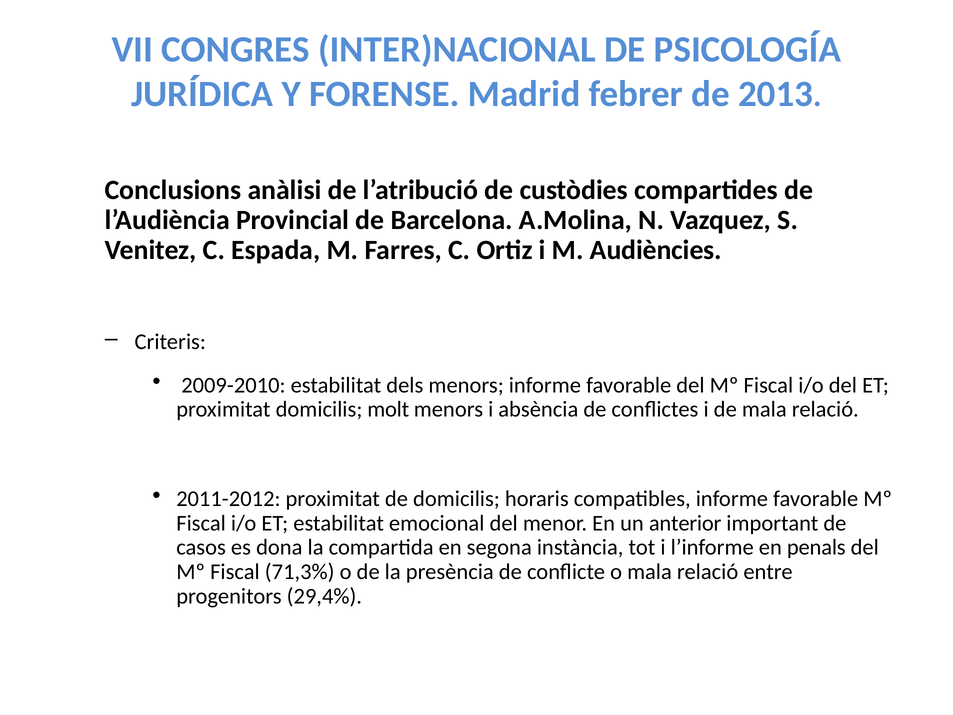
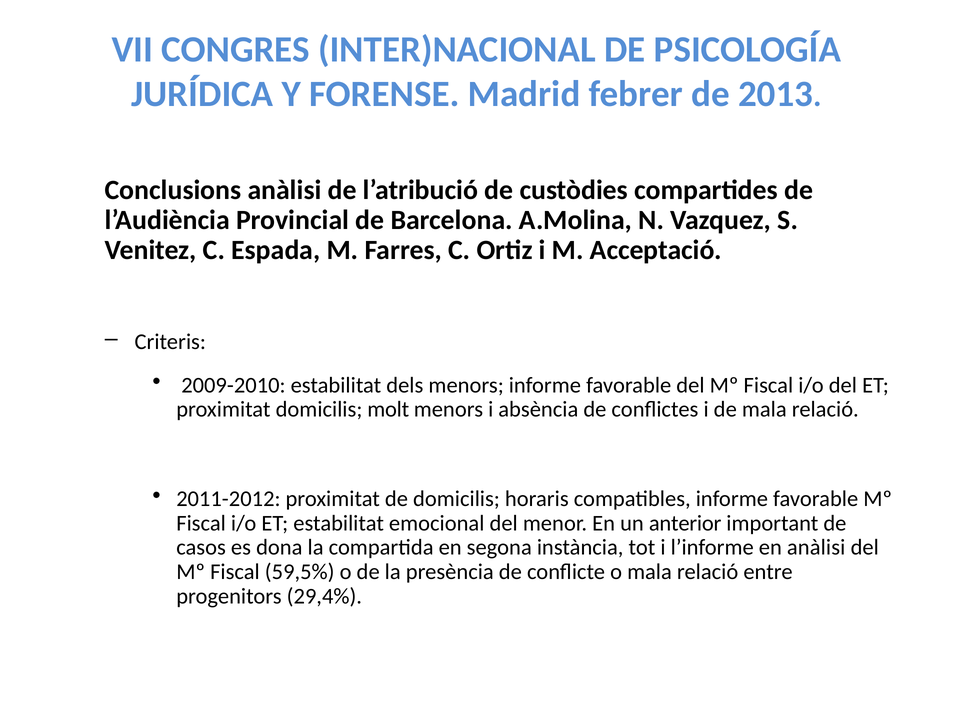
Audiències: Audiències -> Acceptació
en penals: penals -> anàlisi
71,3%: 71,3% -> 59,5%
